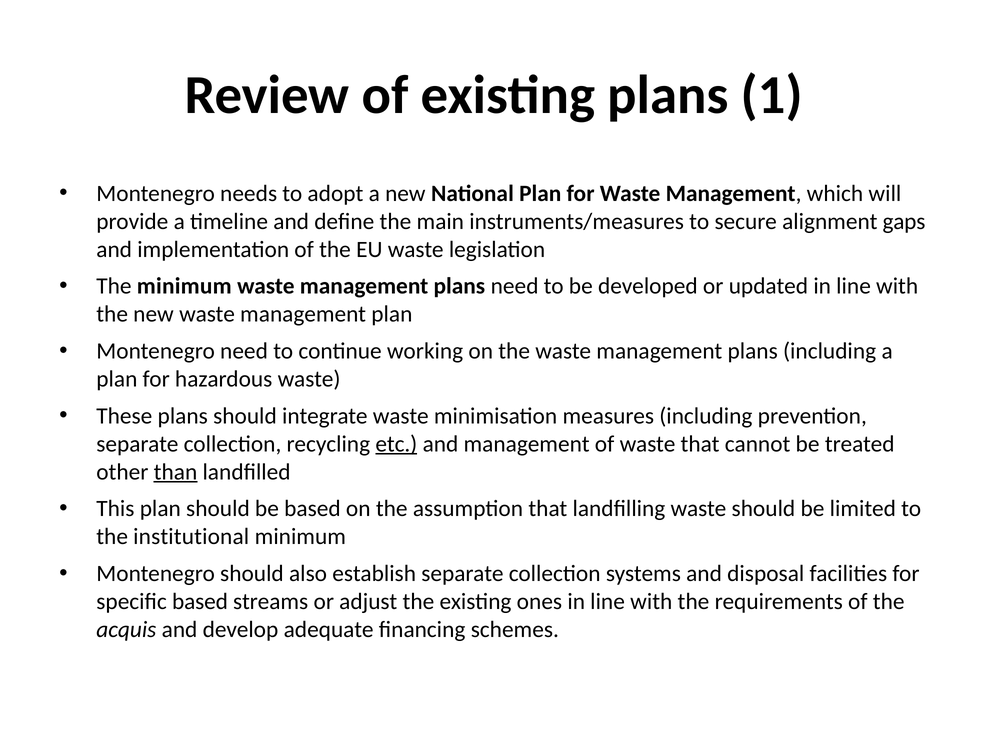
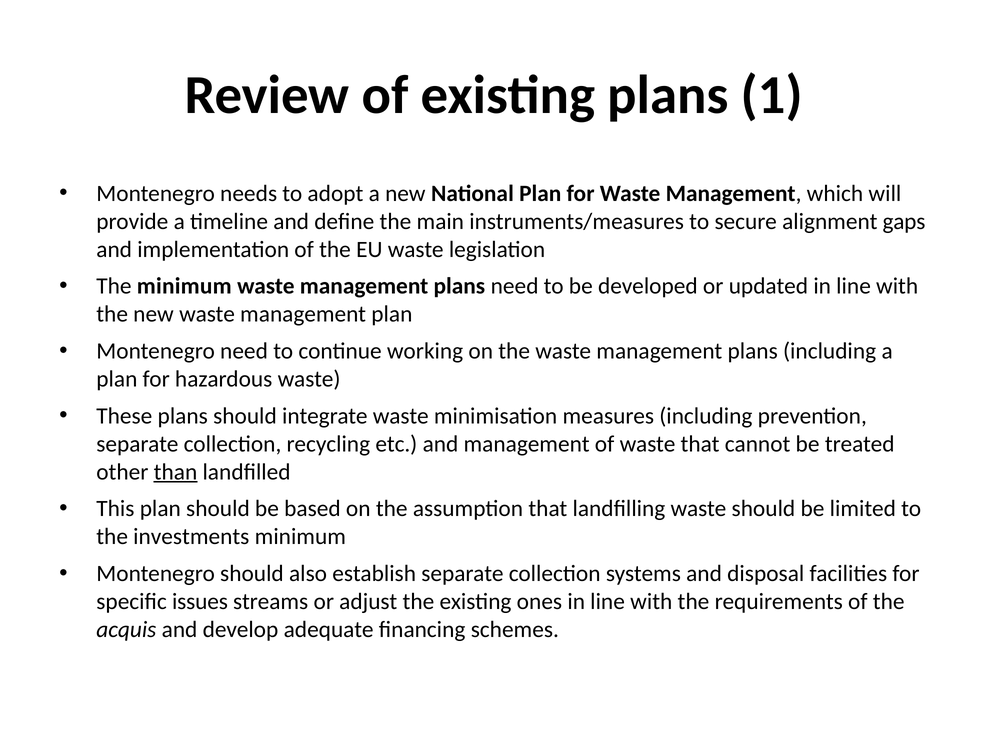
etc underline: present -> none
institutional: institutional -> investments
specific based: based -> issues
